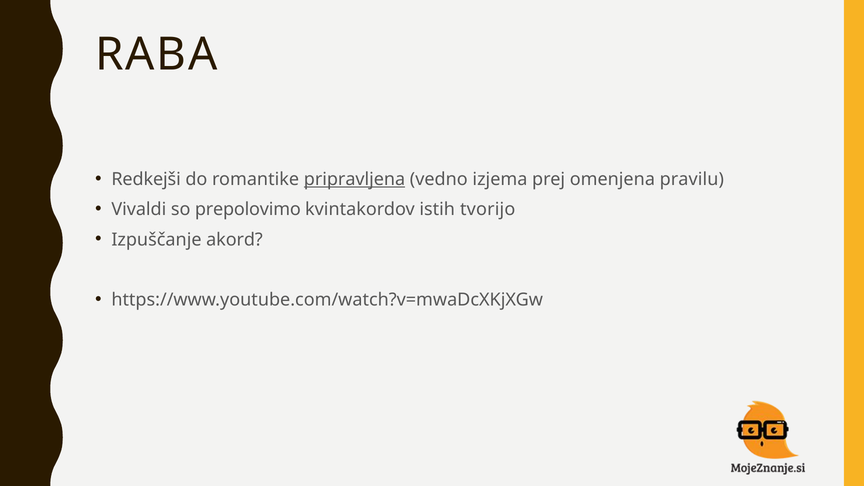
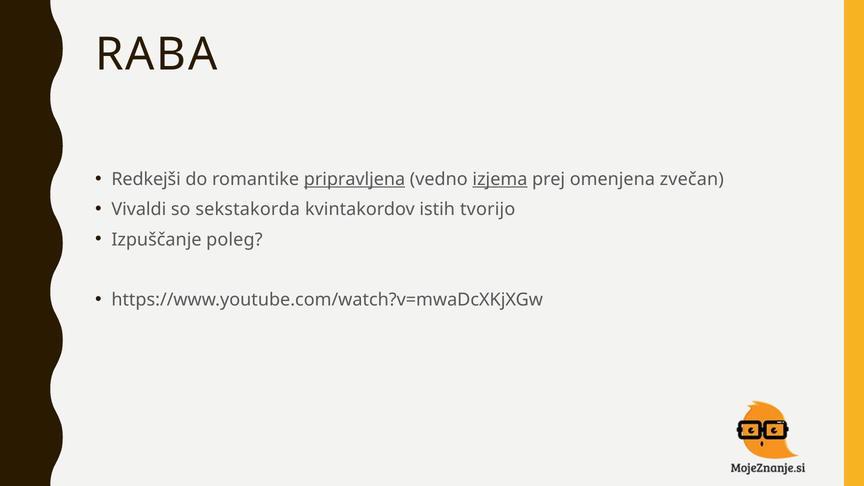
izjema underline: none -> present
pravilu: pravilu -> zvečan
prepolovimo: prepolovimo -> sekstakorda
akord: akord -> poleg
